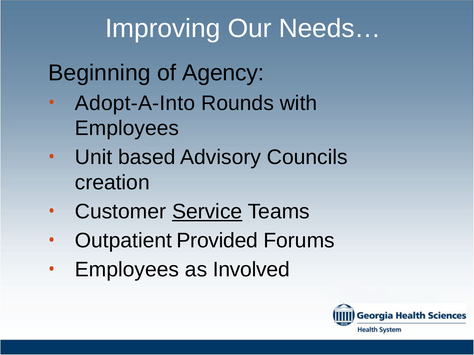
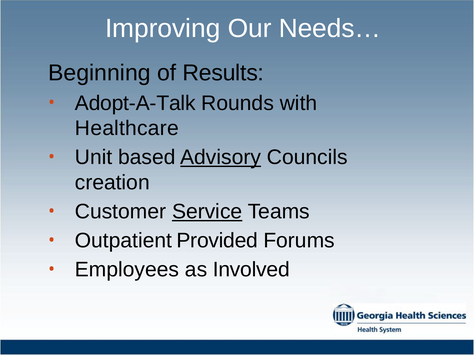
Agency: Agency -> Results
Adopt-A-Into: Adopt-A-Into -> Adopt-A-Talk
Employees at (127, 129): Employees -> Healthcare
Advisory underline: none -> present
